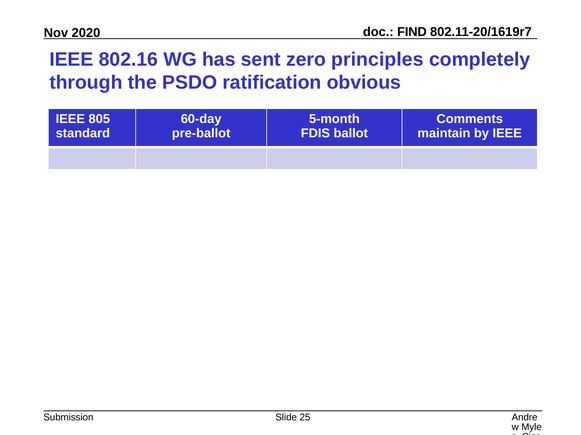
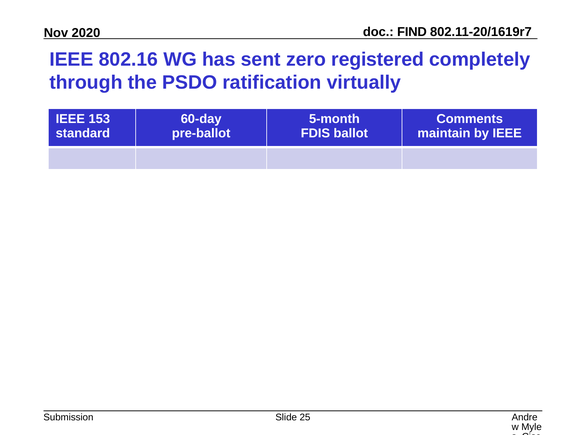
principles: principles -> registered
obvious: obvious -> virtually
805: 805 -> 153
